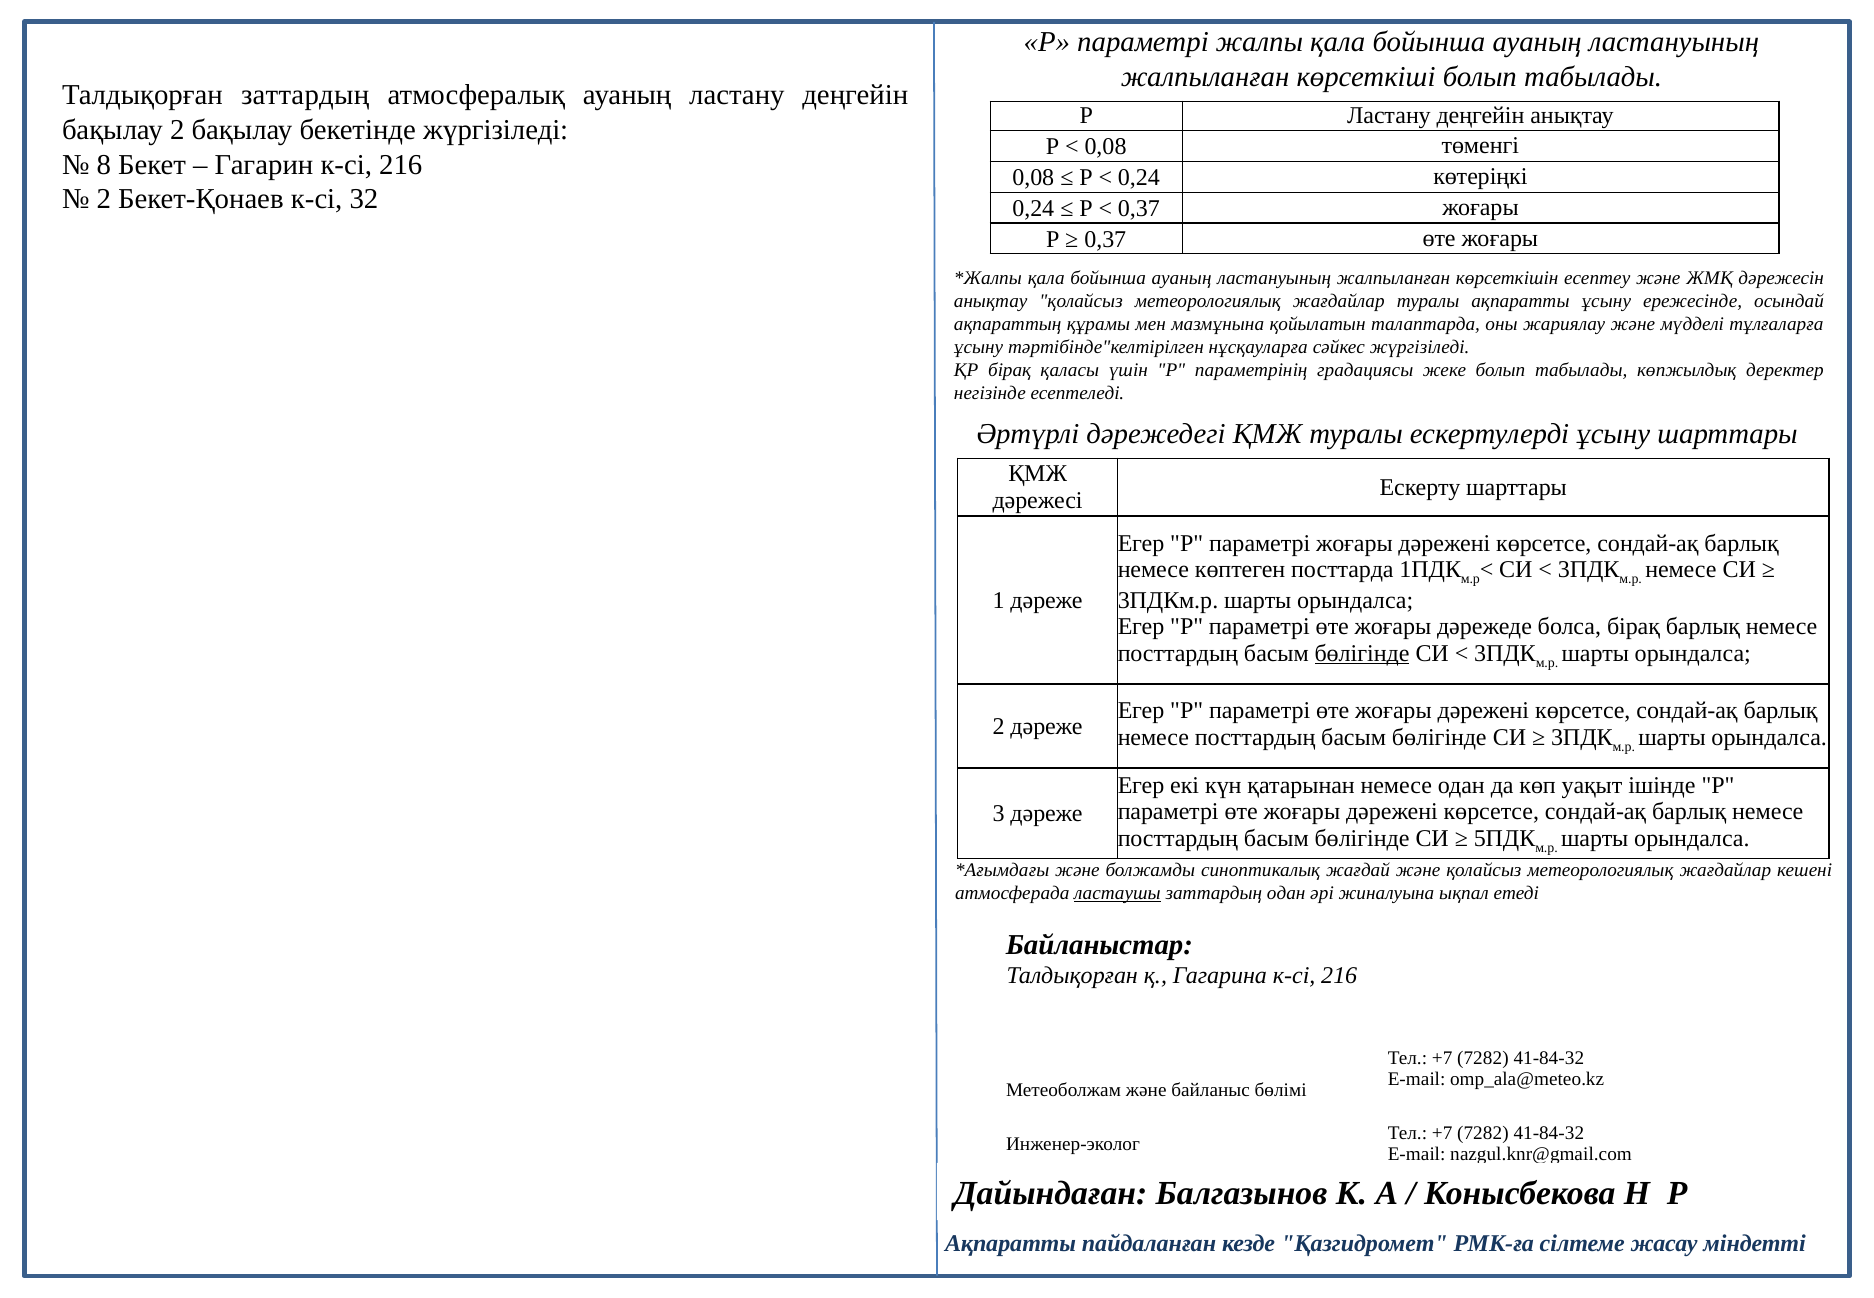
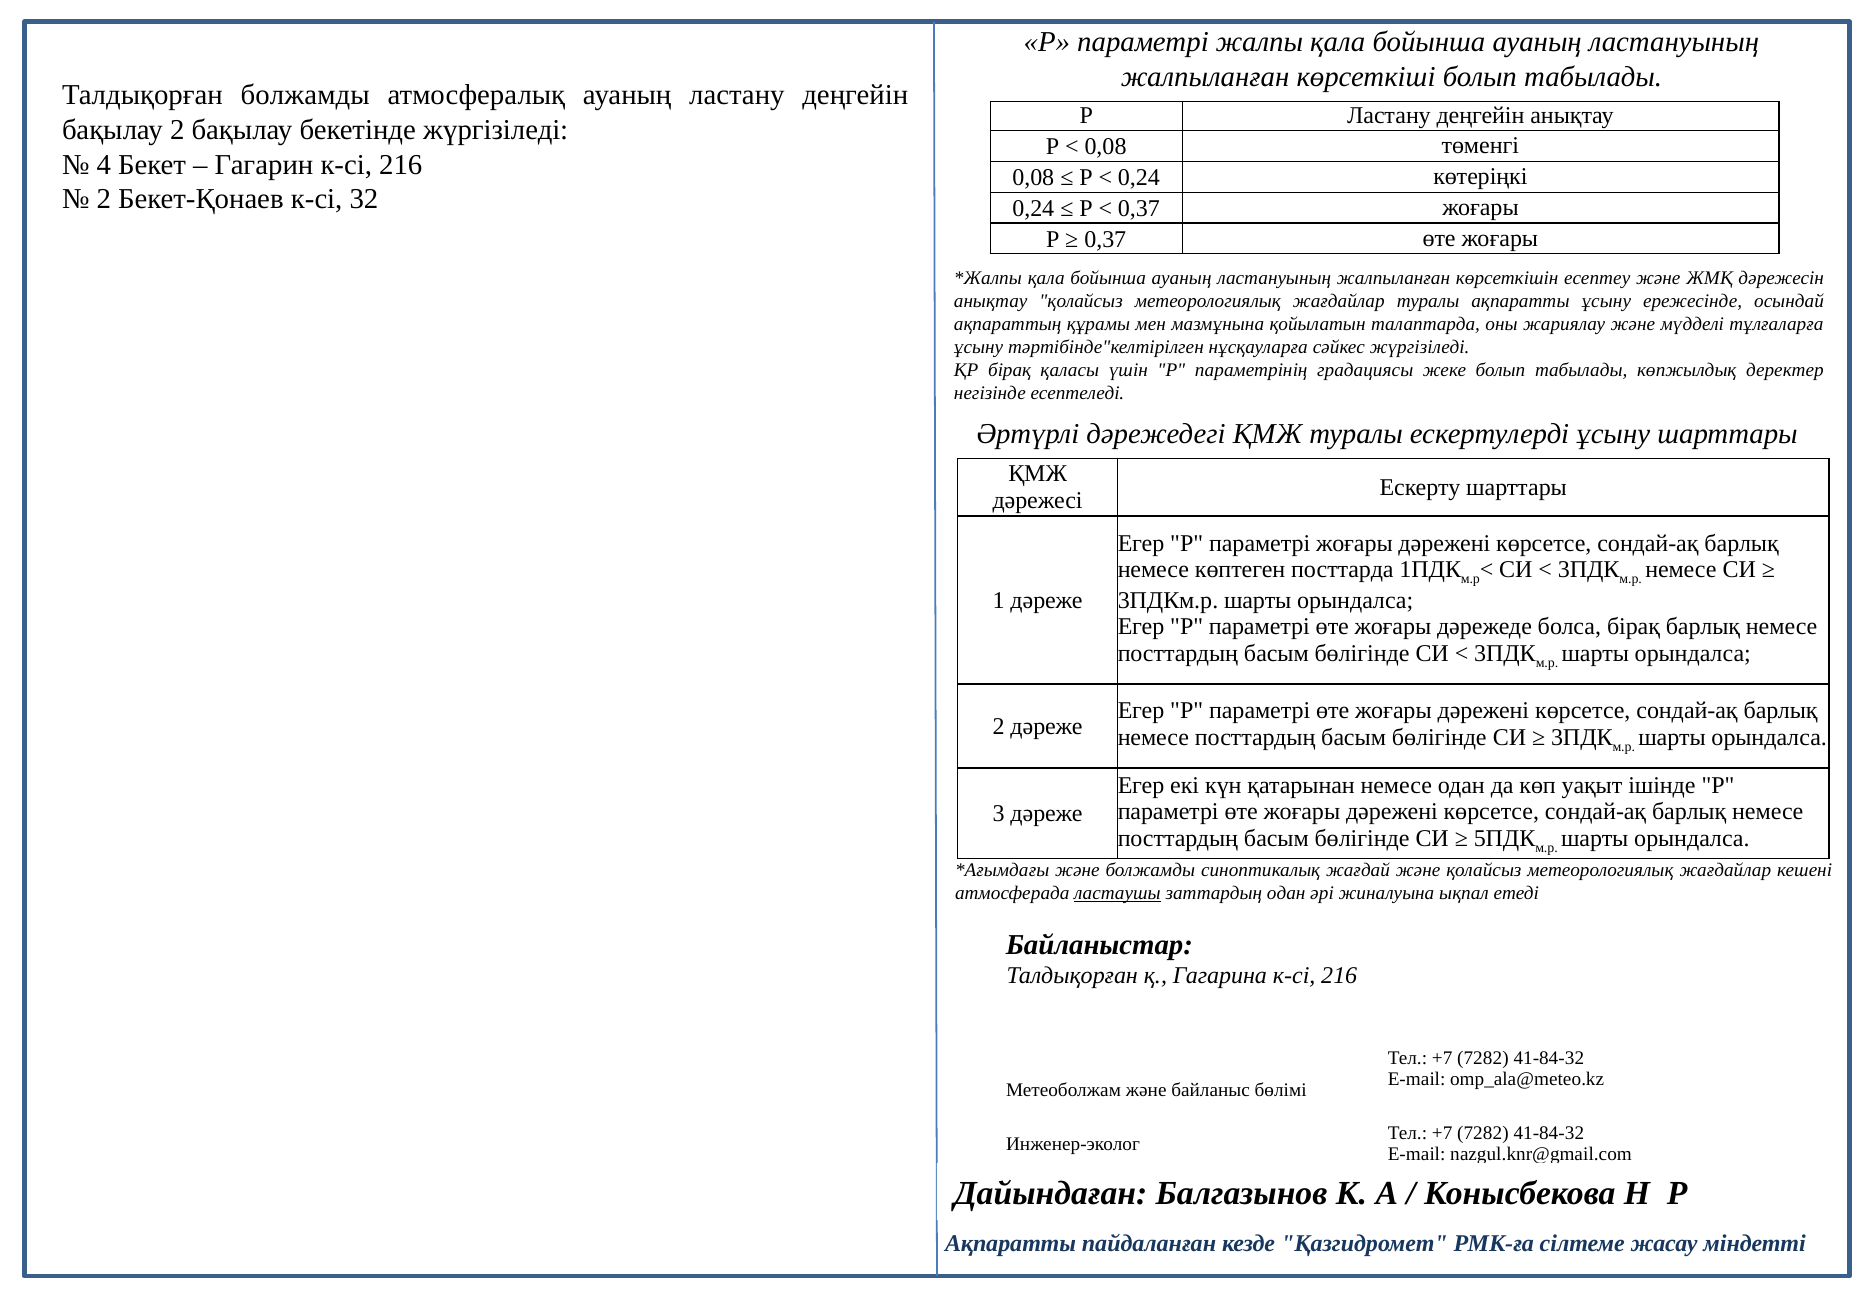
Талдықорған заттардың: заттардың -> болжамды
8: 8 -> 4
бөлігінде at (1362, 653) underline: present -> none
